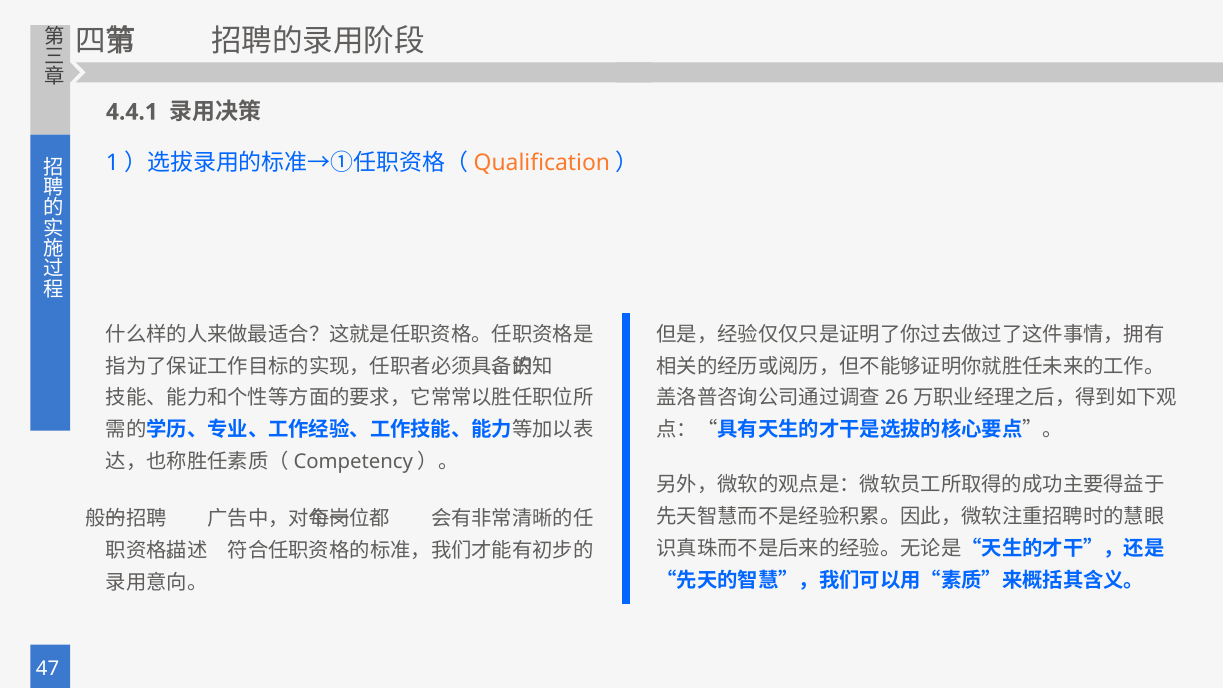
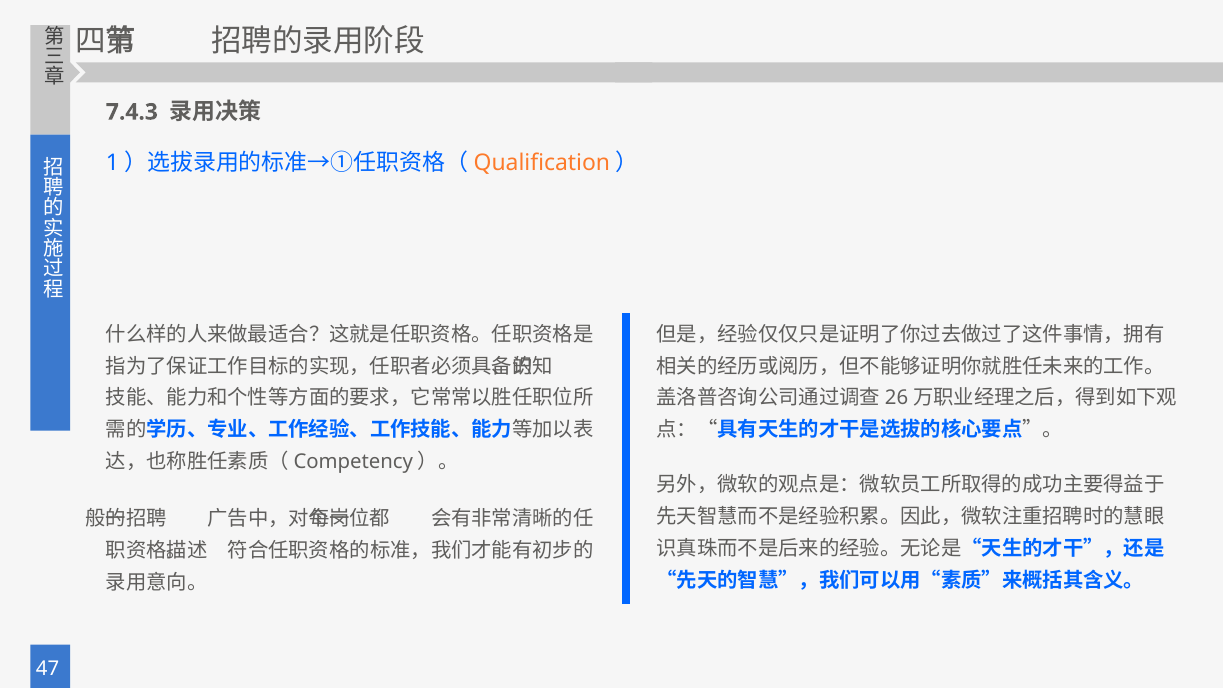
4.4.1: 4.4.1 -> 7.4.3
